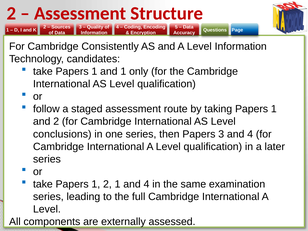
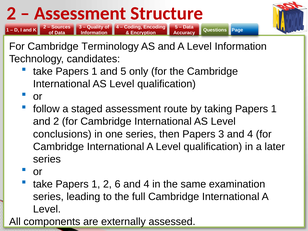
Consistently: Consistently -> Terminology
and 1: 1 -> 5
2 1: 1 -> 6
